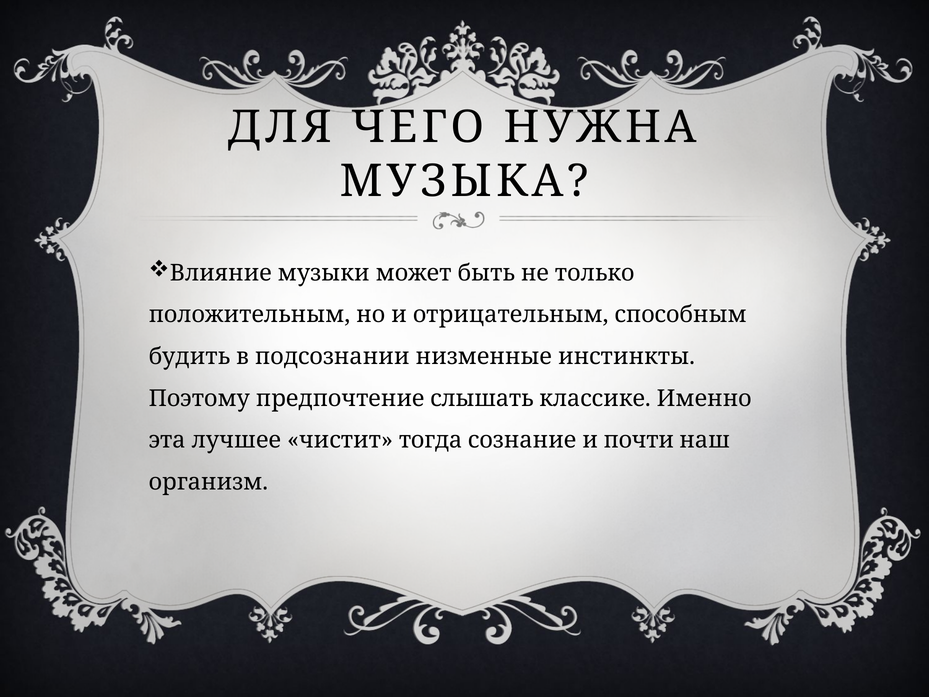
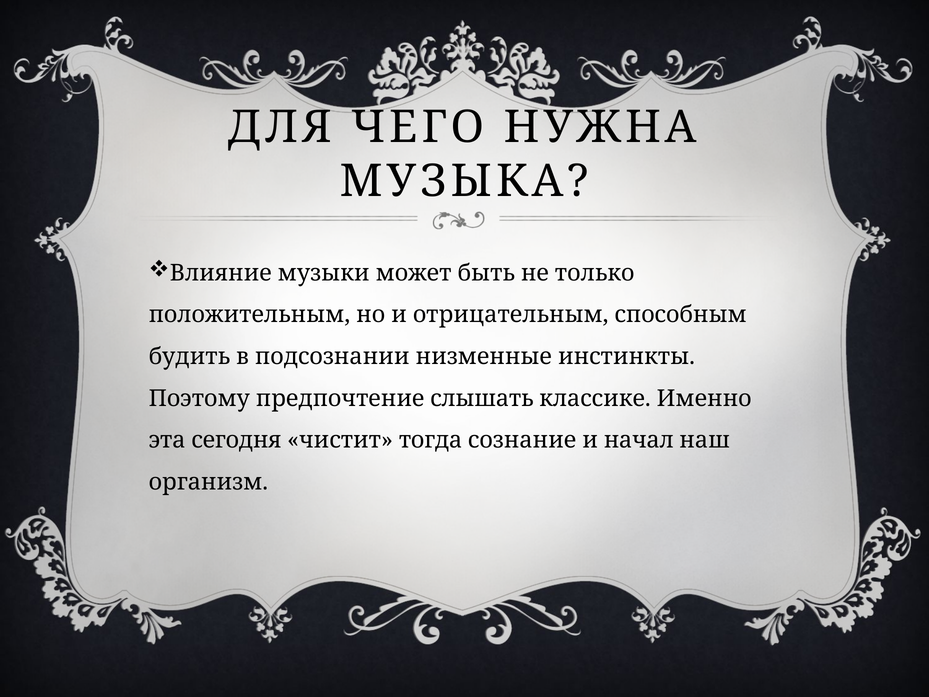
лучшее: лучшее -> сегодня
почти: почти -> начал
